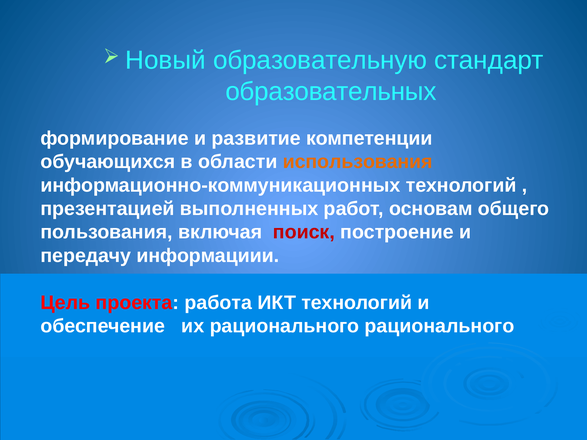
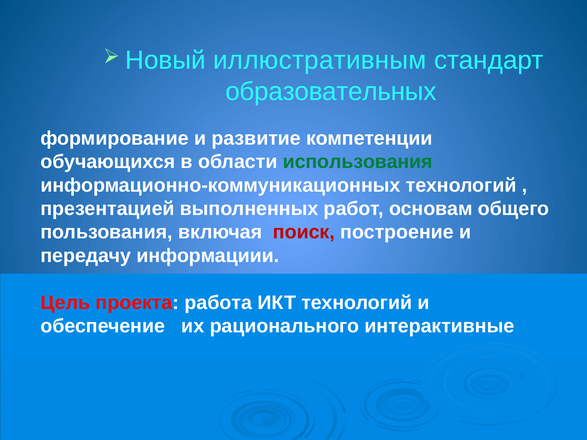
образовательную: образовательную -> иллюстративным
использования colour: orange -> green
рационального рационального: рационального -> интерактивные
